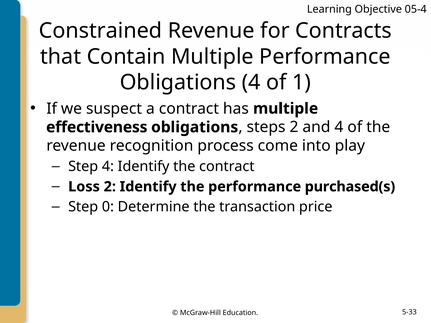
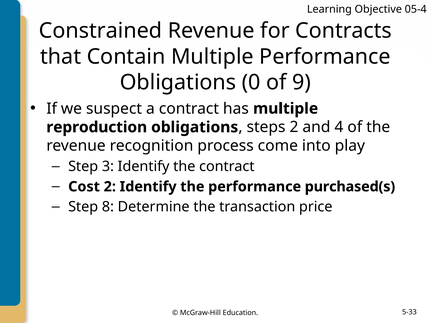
Obligations 4: 4 -> 0
1: 1 -> 9
effectiveness: effectiveness -> reproduction
Step 4: 4 -> 3
Loss: Loss -> Cost
0: 0 -> 8
